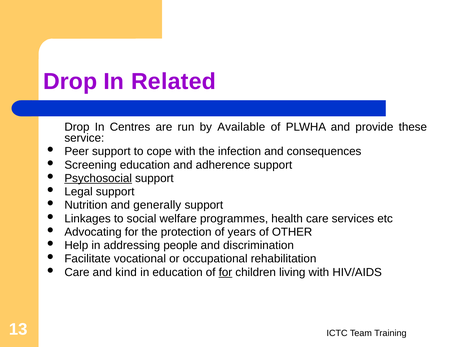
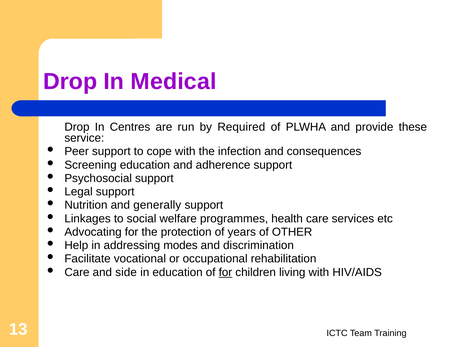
Related: Related -> Medical
Available: Available -> Required
Psychosocial underline: present -> none
people: people -> modes
kind: kind -> side
